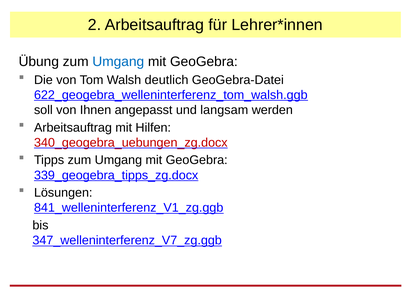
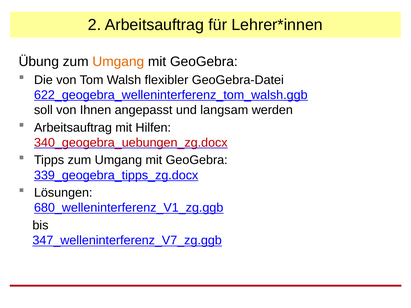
Umgang at (118, 62) colour: blue -> orange
deutlich: deutlich -> flexibler
841_welleninterferenz_V1_zg.ggb: 841_welleninterferenz_V1_zg.ggb -> 680_welleninterferenz_V1_zg.ggb
